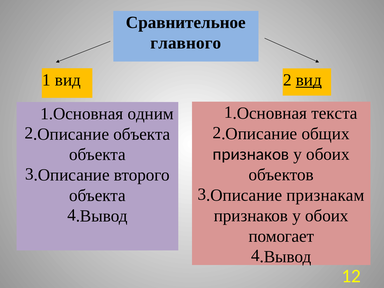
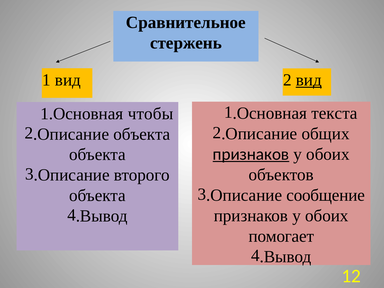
главного: главного -> стержень
одним: одним -> чтобы
признаков at (251, 154) underline: none -> present
признакам: признакам -> сообщение
